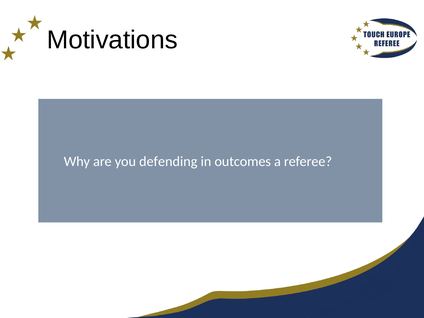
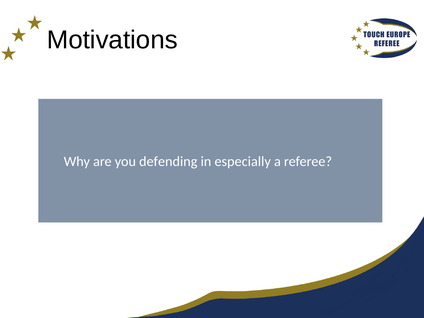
outcomes: outcomes -> especially
